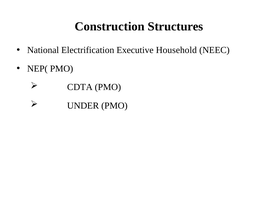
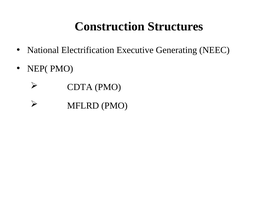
Household: Household -> Generating
UNDER: UNDER -> MFLRD
